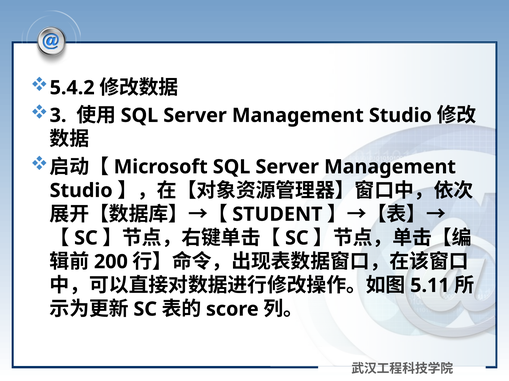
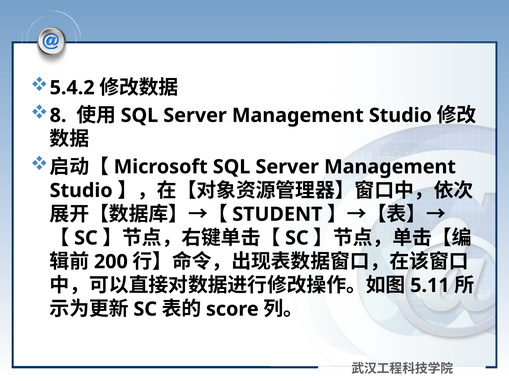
3: 3 -> 8
